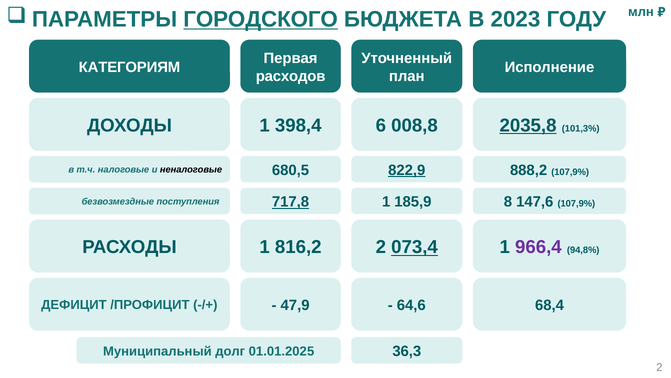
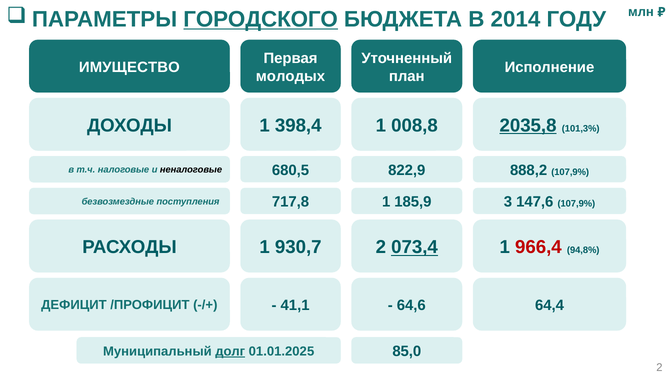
2023: 2023 -> 2014
КАТЕГОРИЯМ: КАТЕГОРИЯМ -> ИМУЩЕСТВО
расходов: расходов -> молодых
398,4 6: 6 -> 1
822,9 underline: present -> none
717,8 underline: present -> none
8: 8 -> 3
816,2: 816,2 -> 930,7
966,4 colour: purple -> red
47,9: 47,9 -> 41,1
68,4: 68,4 -> 64,4
долг underline: none -> present
36,3: 36,3 -> 85,0
